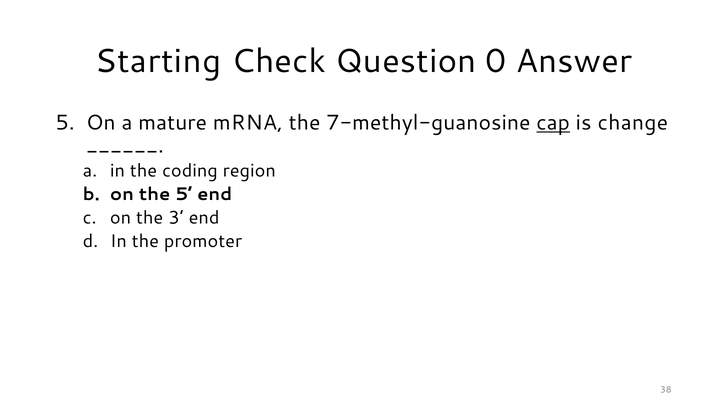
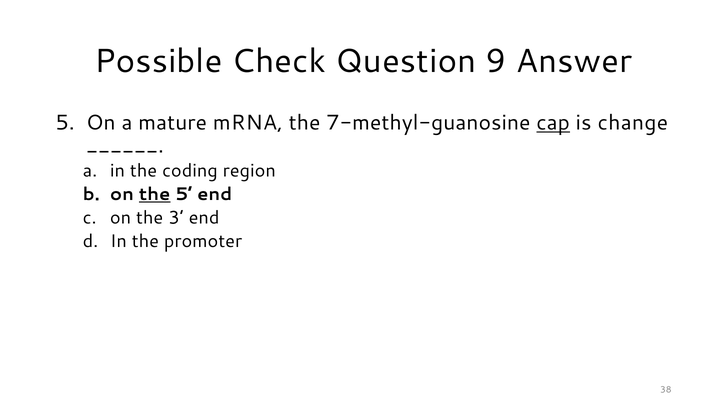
Starting: Starting -> Possible
0: 0 -> 9
the at (155, 194) underline: none -> present
